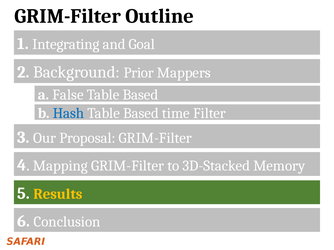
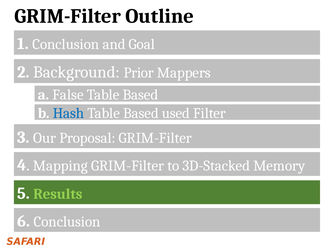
1 Integrating: Integrating -> Conclusion
time: time -> used
Results colour: yellow -> light green
